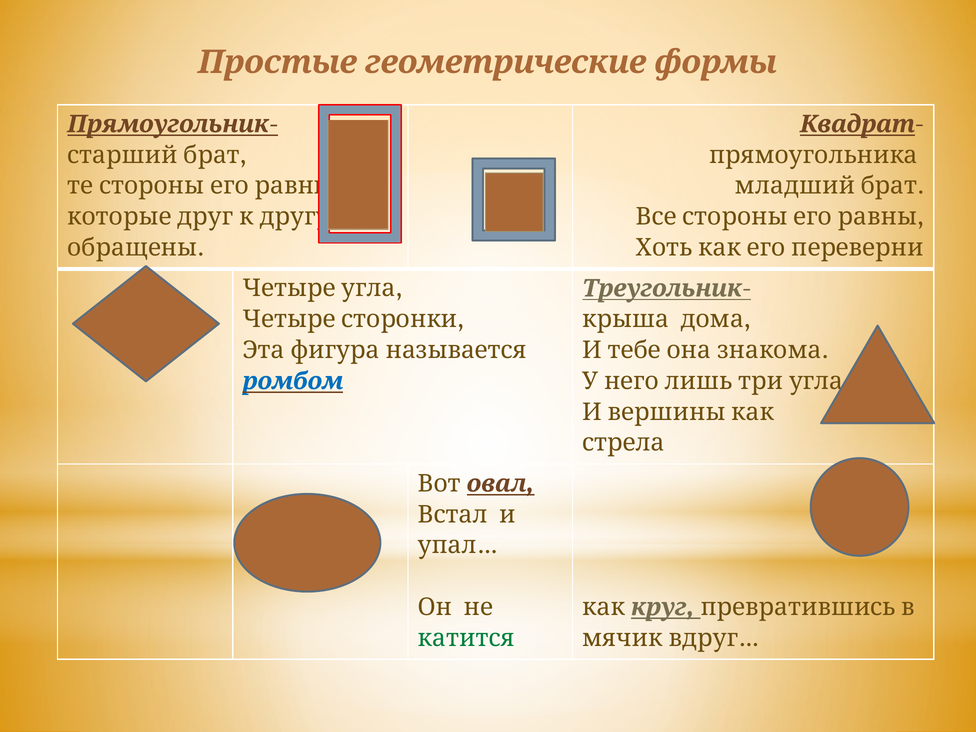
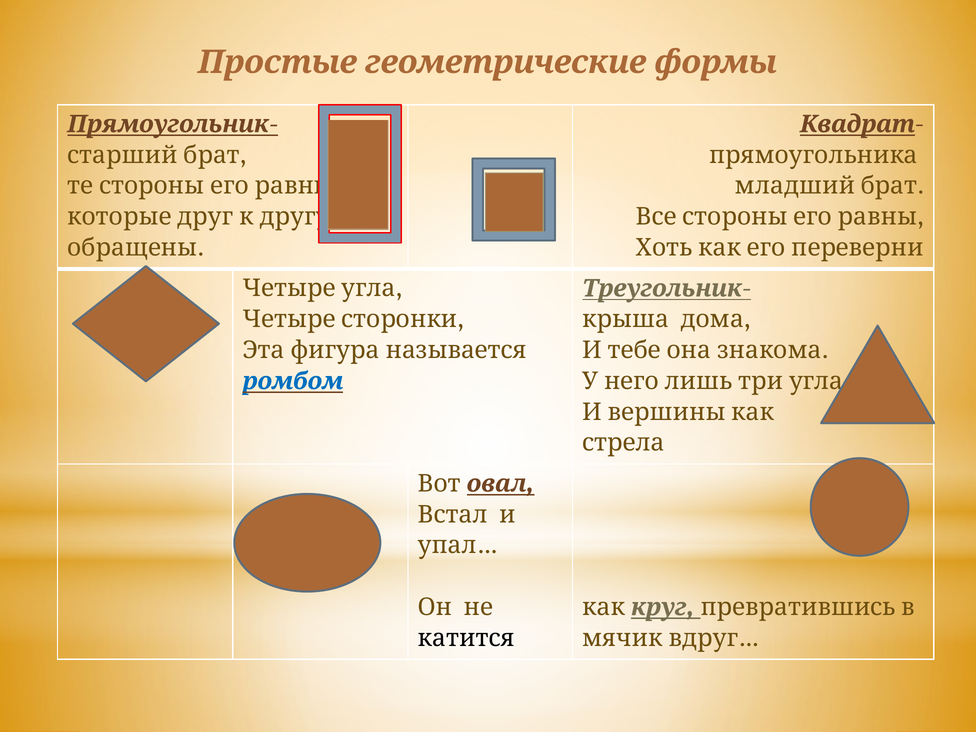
катится colour: green -> black
